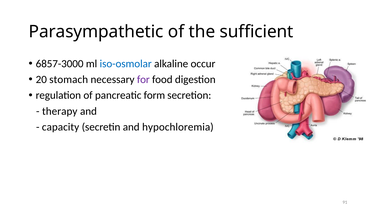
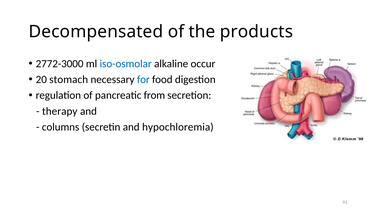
Parasympathetic: Parasympathetic -> Decompensated
sufficient: sufficient -> products
6857-3000: 6857-3000 -> 2772-3000
for colour: purple -> blue
form: form -> from
capacity: capacity -> columns
